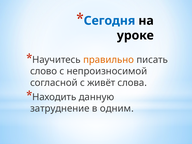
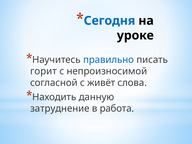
правильно colour: orange -> blue
слово: слово -> горит
одним: одним -> работа
